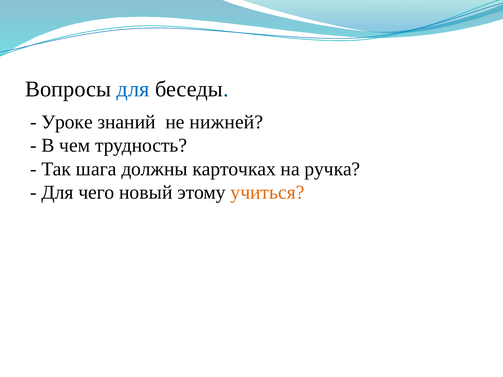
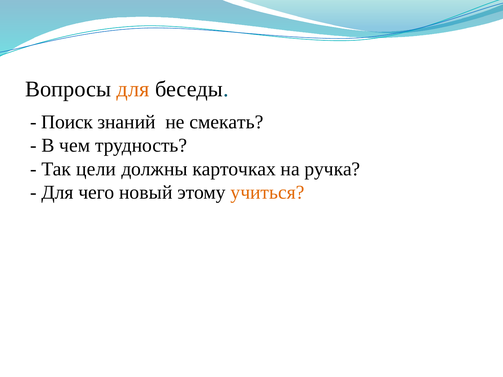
для at (133, 89) colour: blue -> orange
Уроке: Уроке -> Поиск
нижней: нижней -> смекать
шага: шага -> цели
